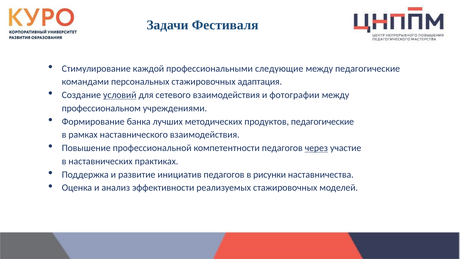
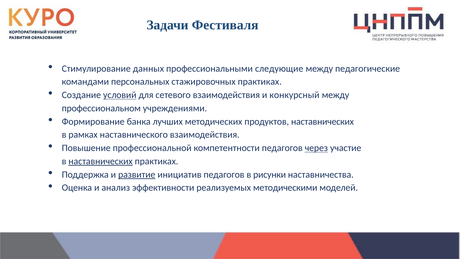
каждой: каждой -> данных
стажировочных адаптация: адаптация -> практиках
фотографии: фотографии -> конкурсный
продуктов педагогические: педагогические -> наставнических
наставнических at (101, 161) underline: none -> present
развитие underline: none -> present
реализуемых стажировочных: стажировочных -> методическими
